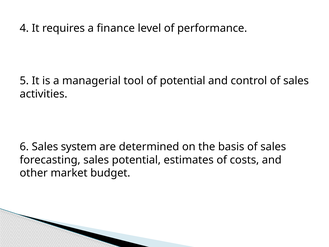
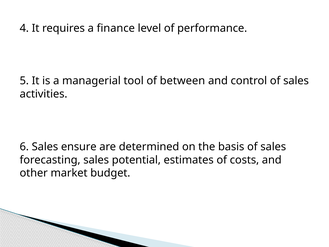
of potential: potential -> between
system: system -> ensure
